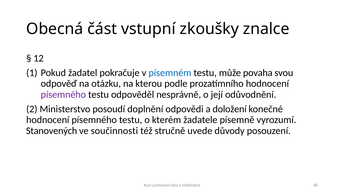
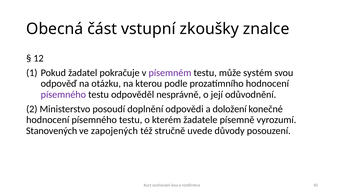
písemném colour: blue -> purple
povaha: povaha -> systém
součinnosti: součinnosti -> zapojených
